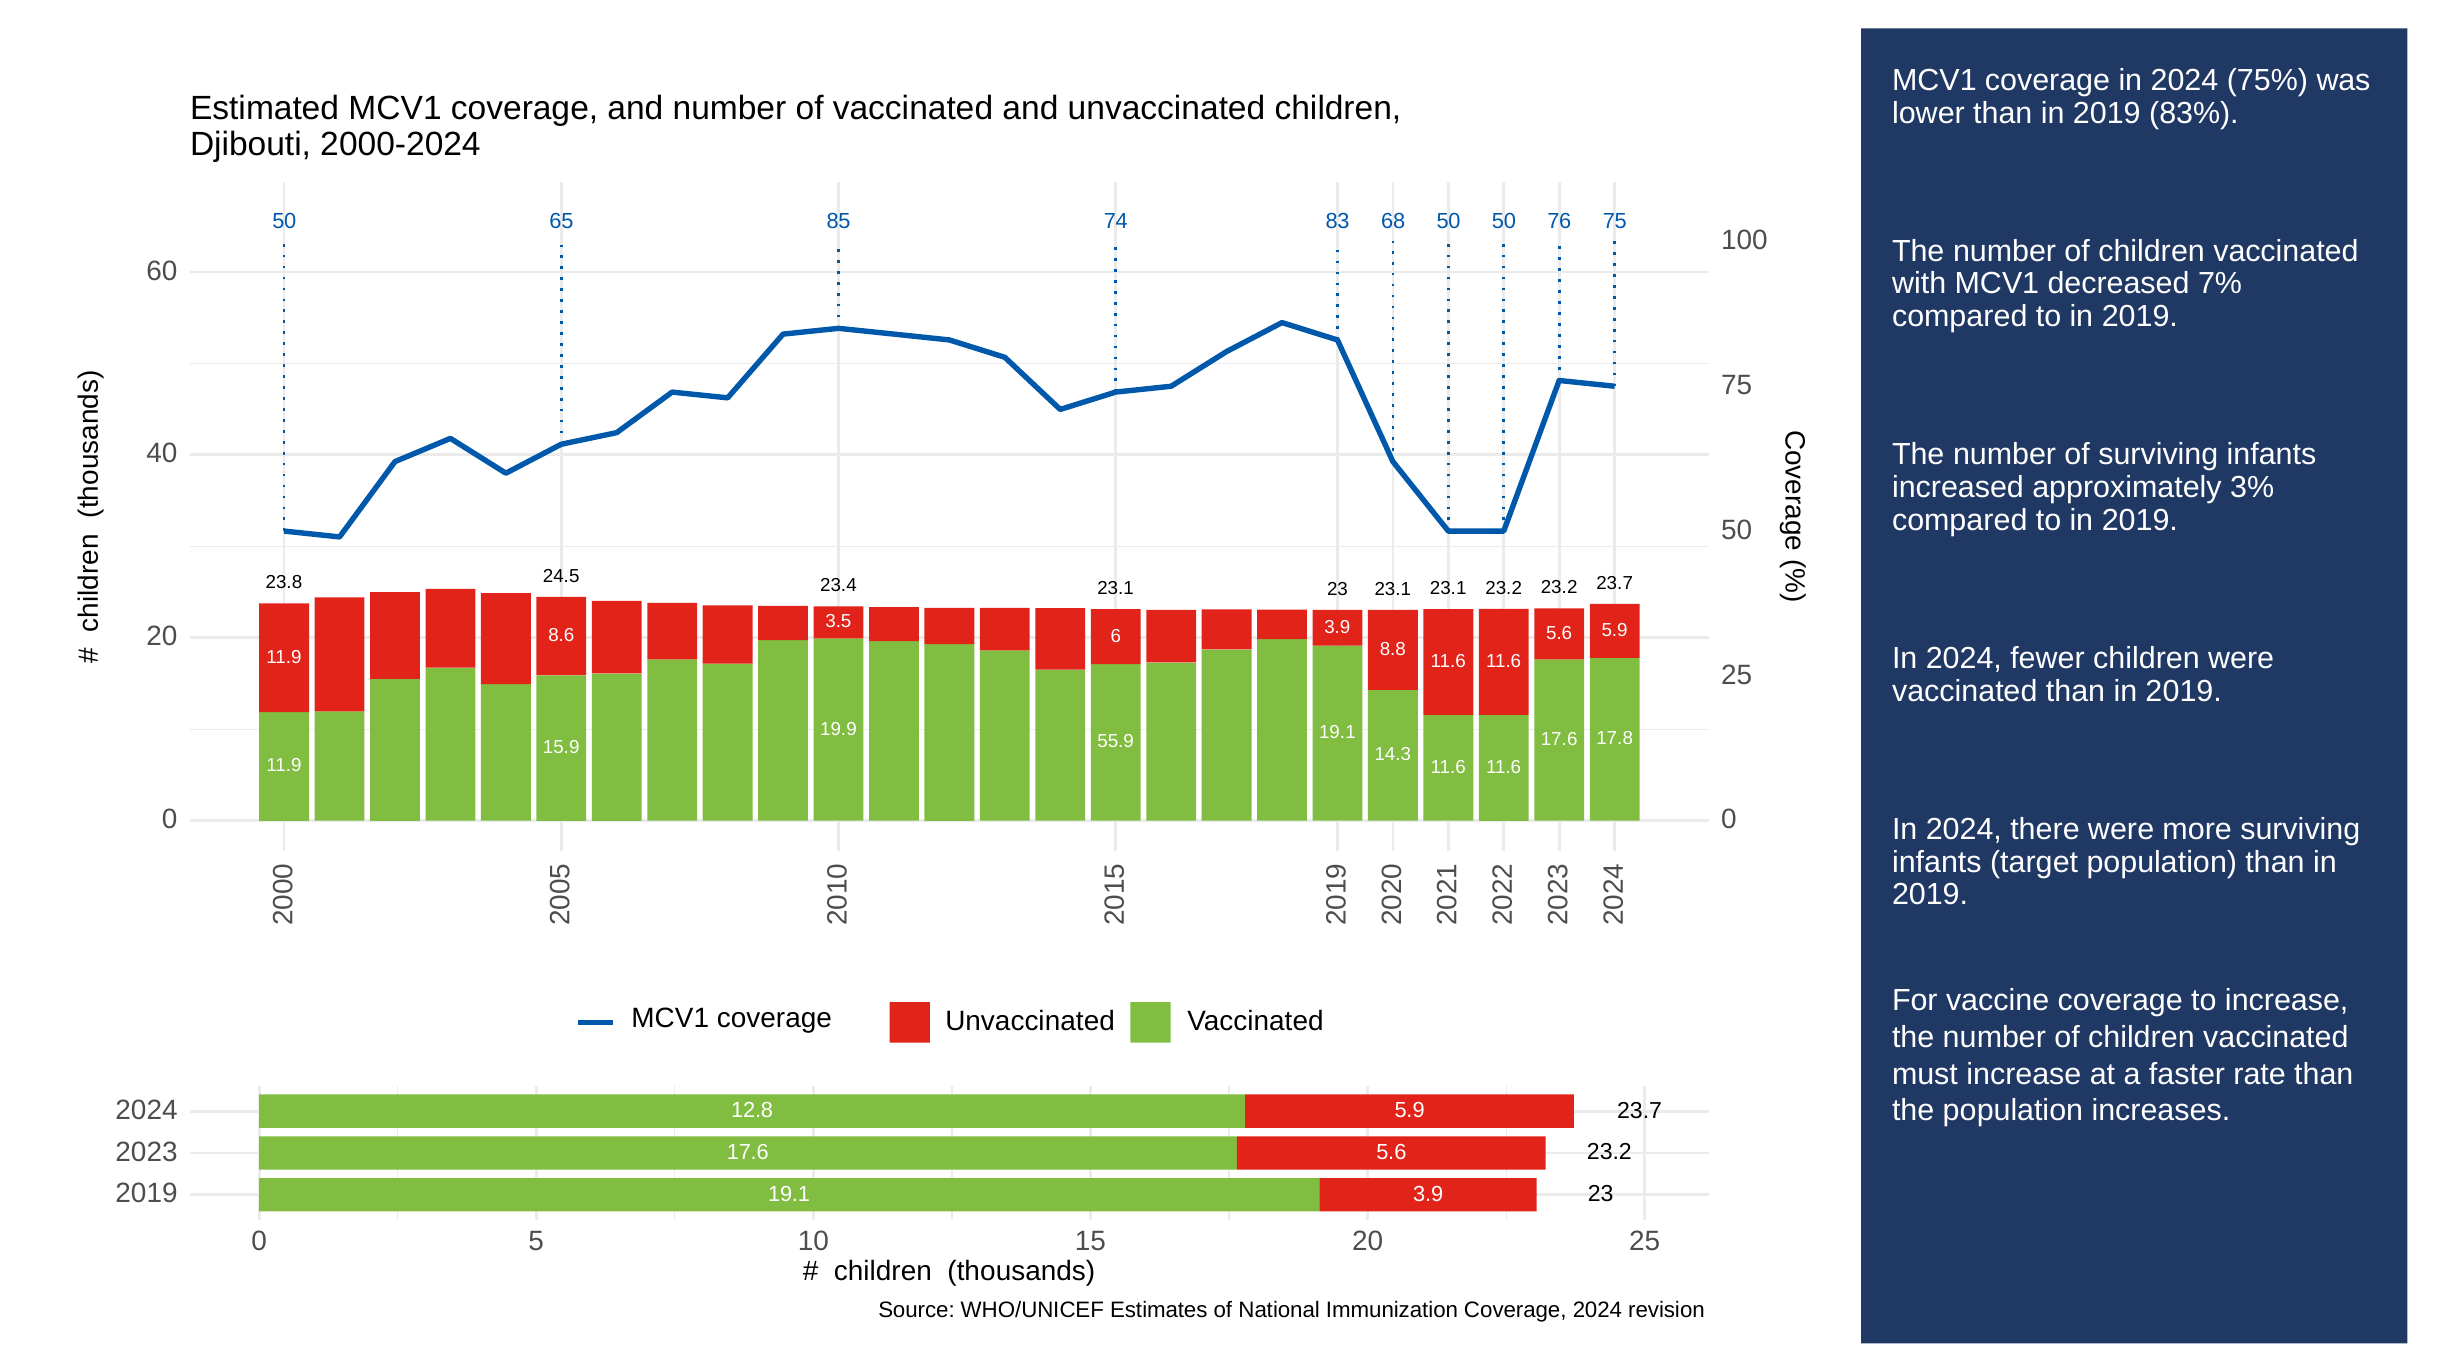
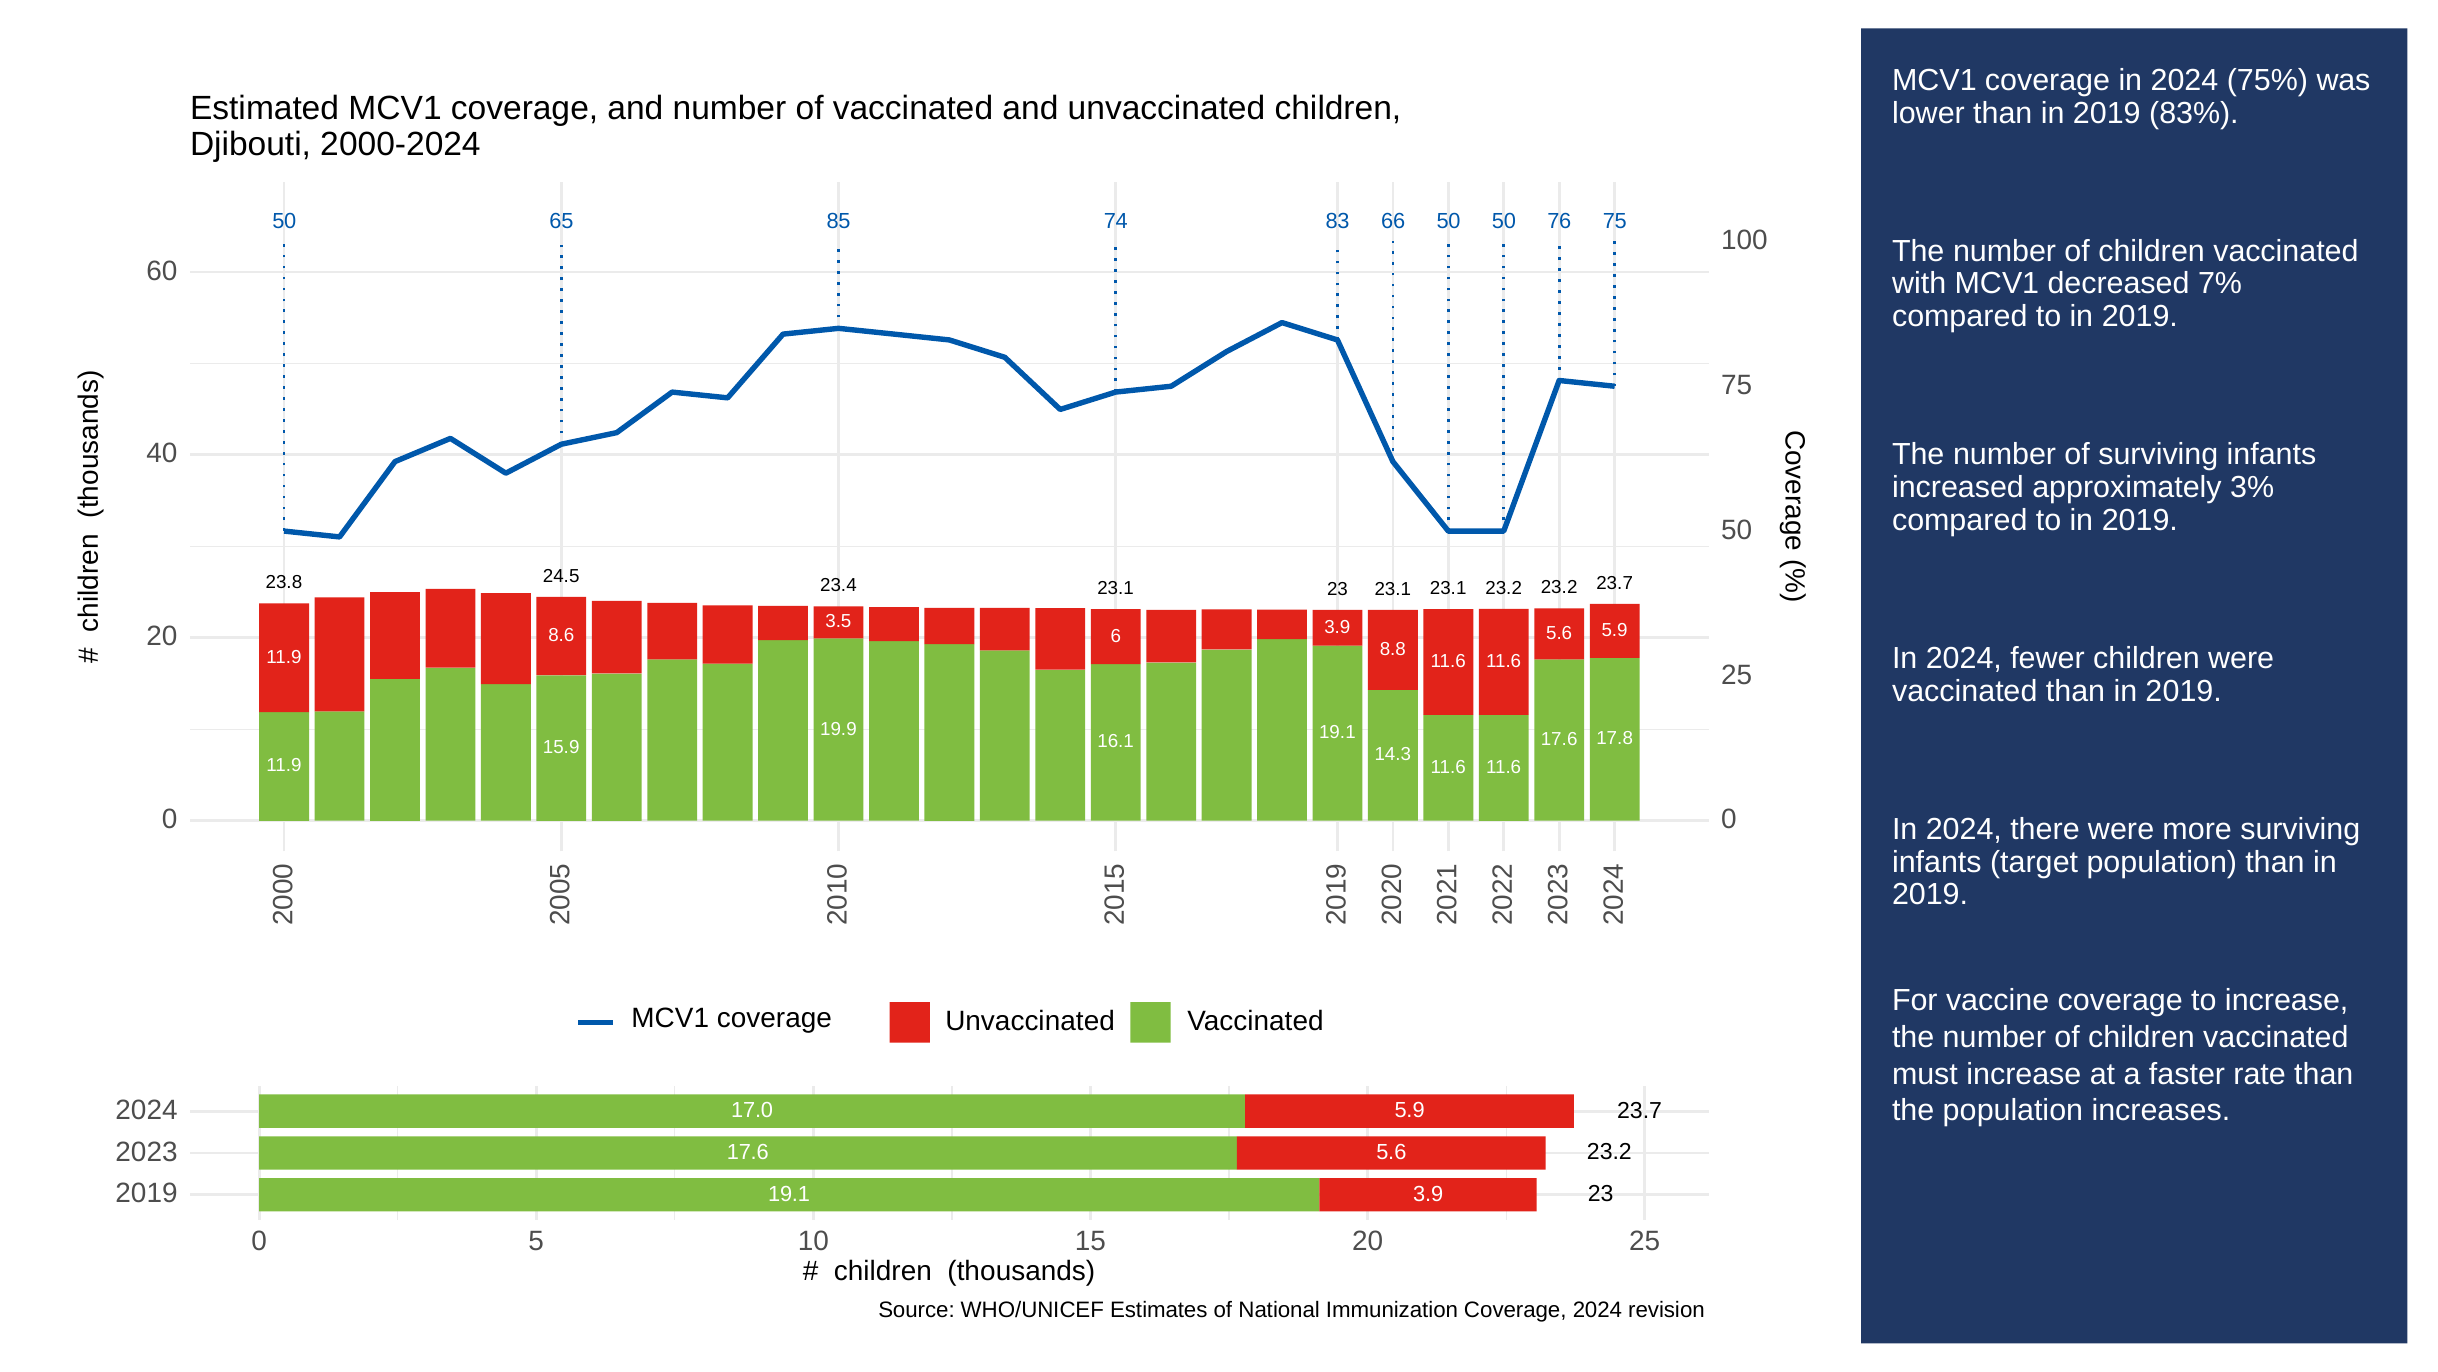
68: 68 -> 66
55.9: 55.9 -> 16.1
12.8: 12.8 -> 17.0
